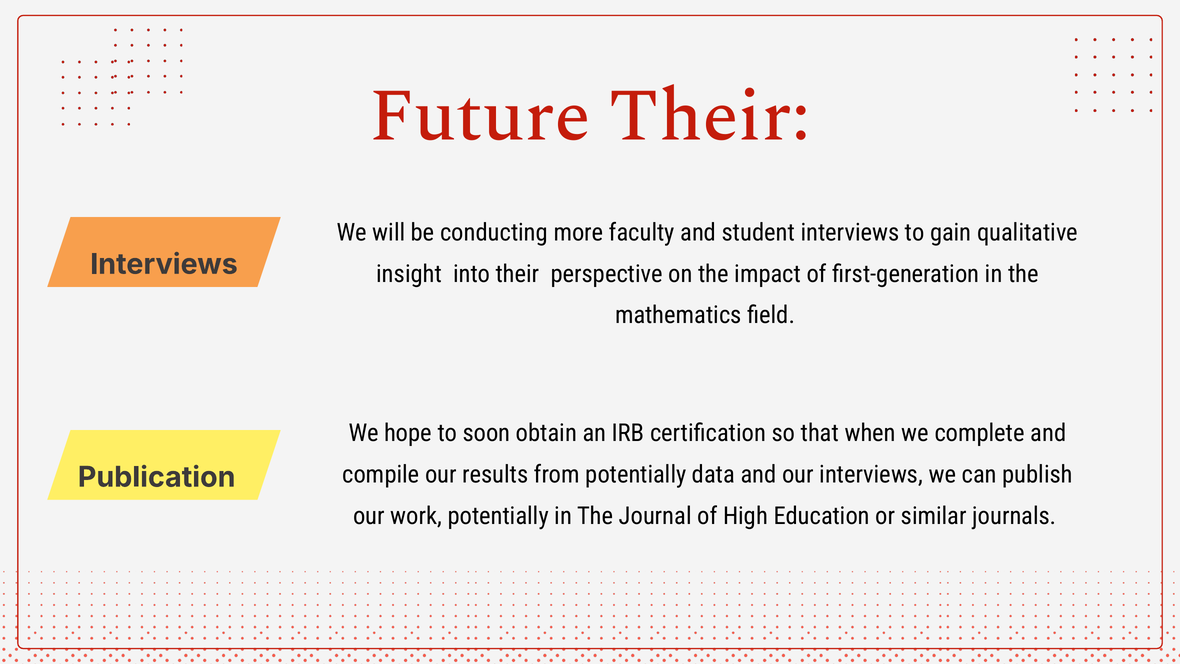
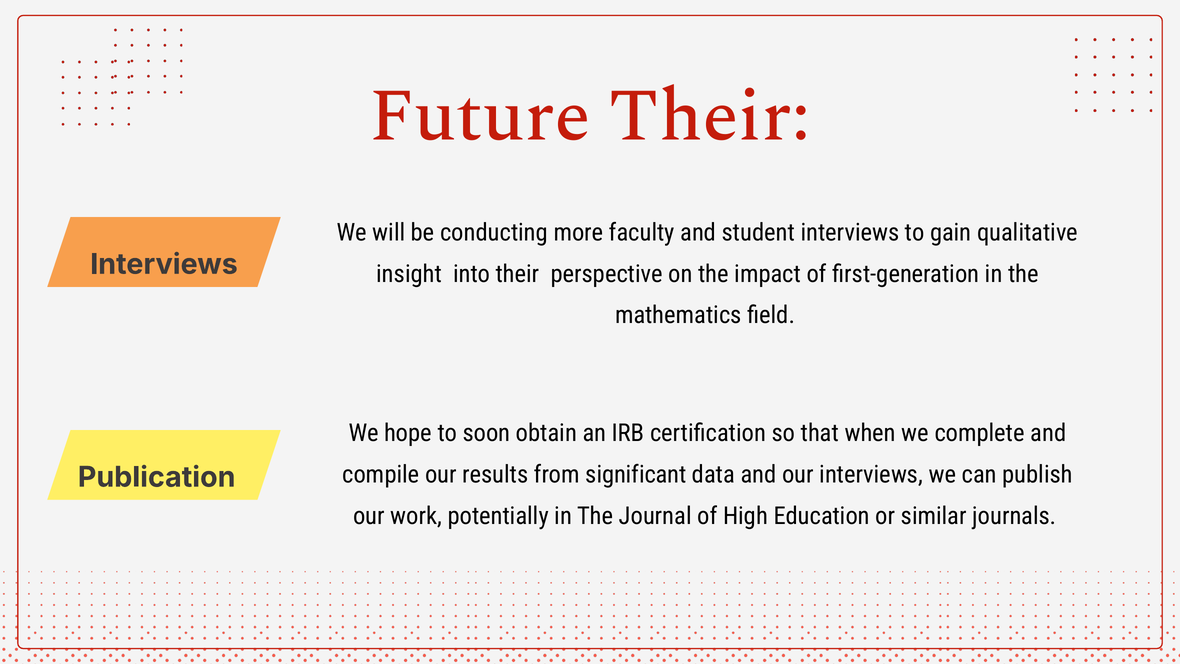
from potentially: potentially -> significant
